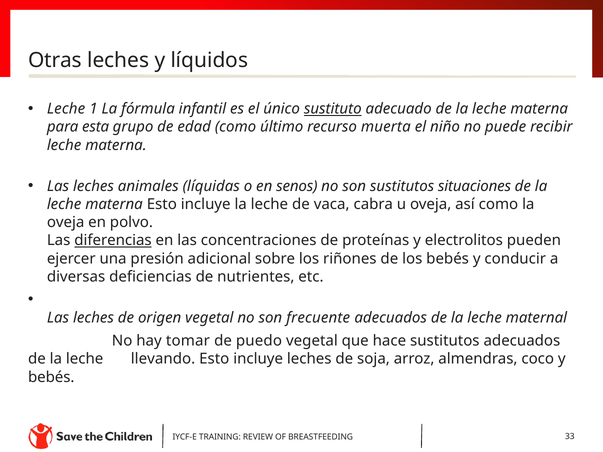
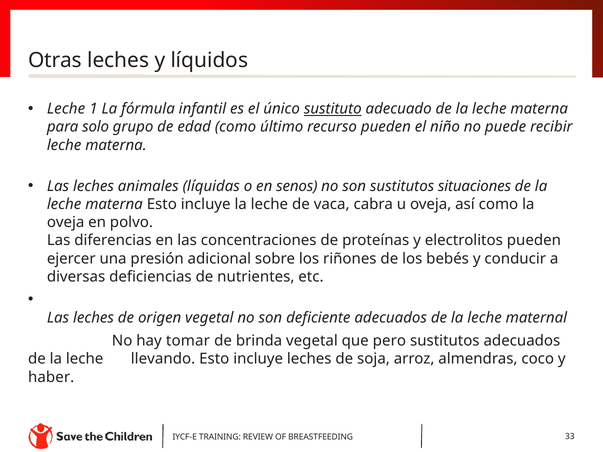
esta: esta -> solo
recurso muerta: muerta -> pueden
diferencias underline: present -> none
frecuente: frecuente -> deficiente
puedo: puedo -> brinda
hace: hace -> pero
bebés at (51, 377): bebés -> haber
